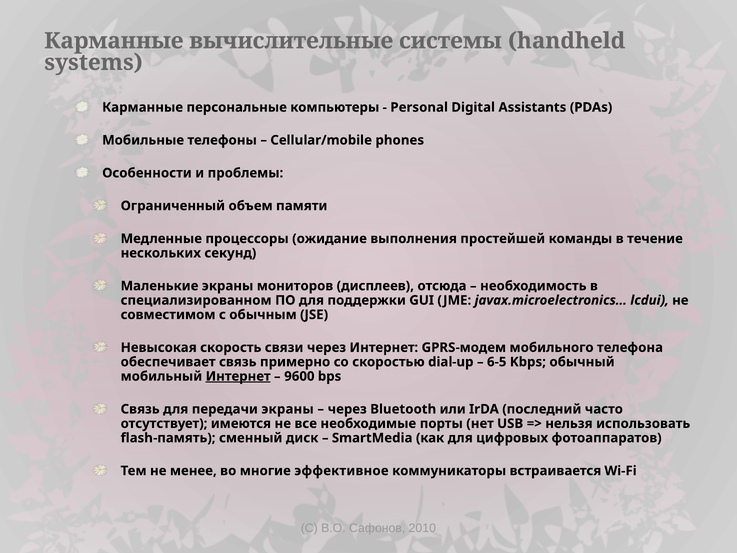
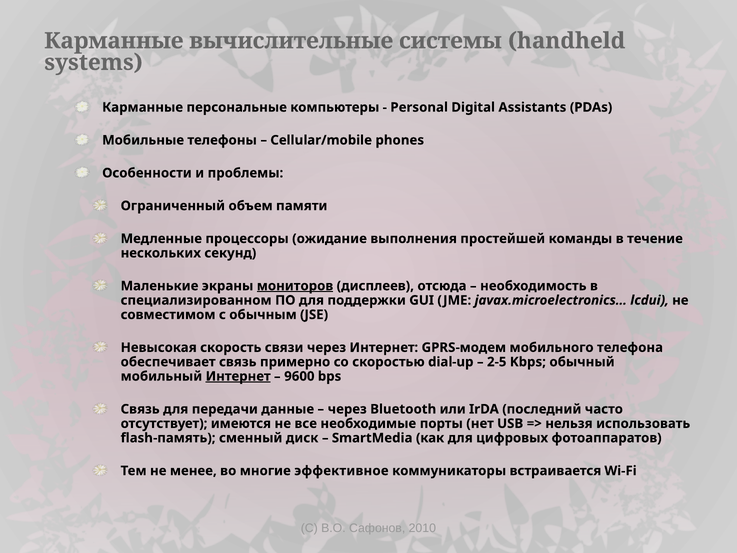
мониторов underline: none -> present
6-5: 6-5 -> 2-5
передачи экраны: экраны -> данные
